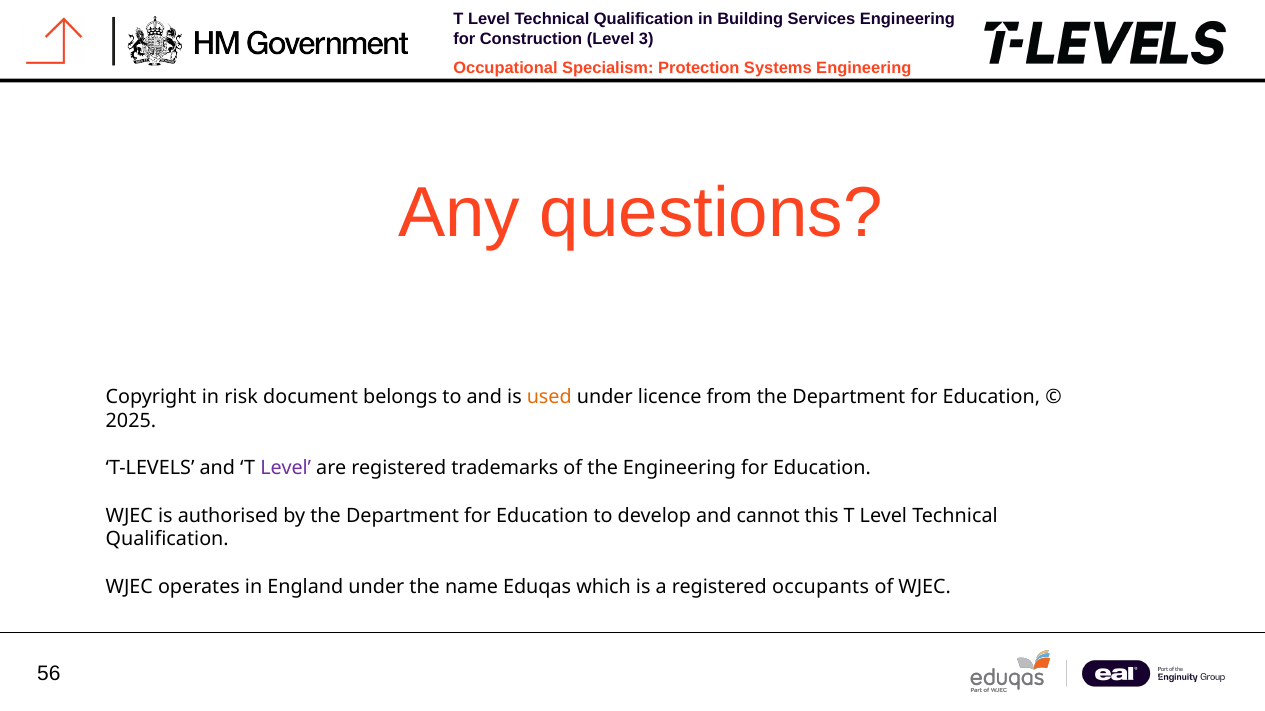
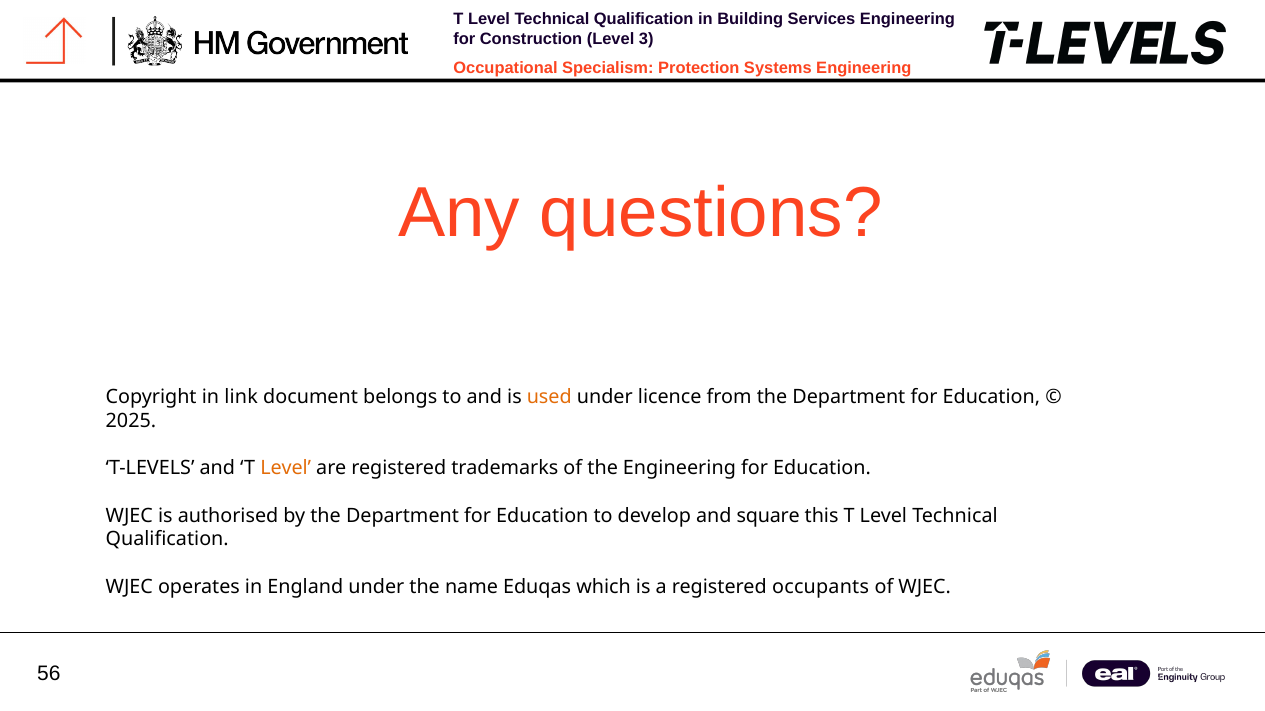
risk: risk -> link
Level at (286, 468) colour: purple -> orange
cannot: cannot -> square
